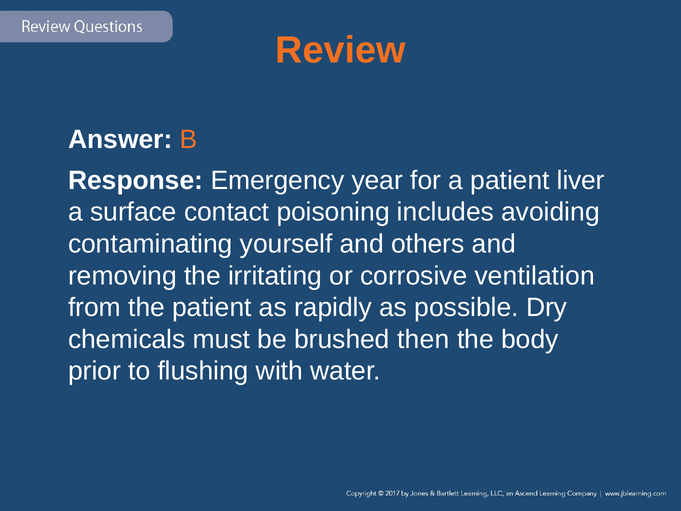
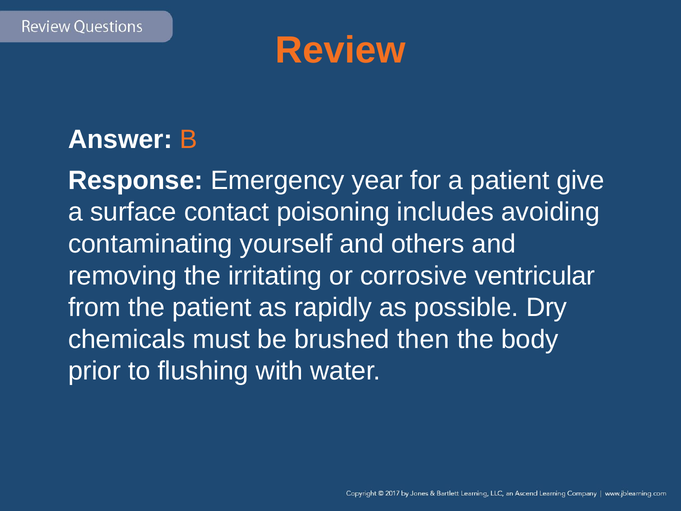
liver: liver -> give
ventilation: ventilation -> ventricular
